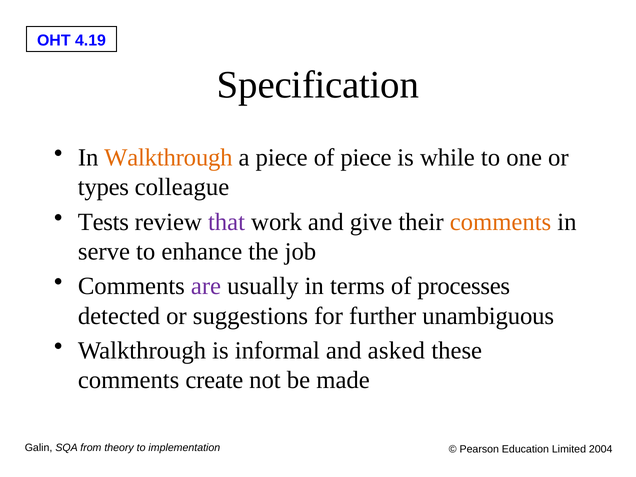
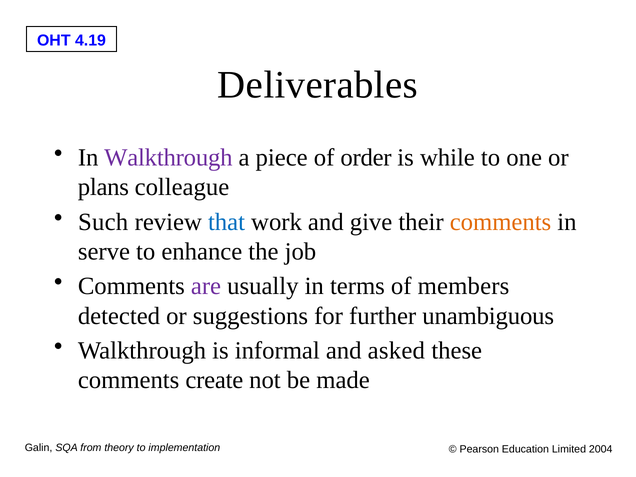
Specification: Specification -> Deliverables
Walkthrough at (168, 158) colour: orange -> purple
of piece: piece -> order
types: types -> plans
Tests: Tests -> Such
that colour: purple -> blue
processes: processes -> members
